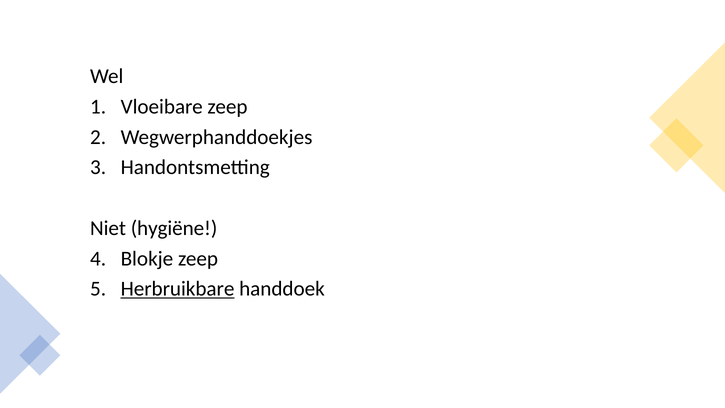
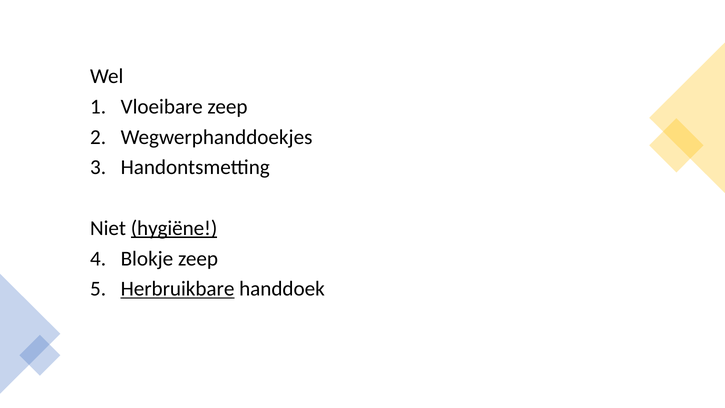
hygiëne underline: none -> present
